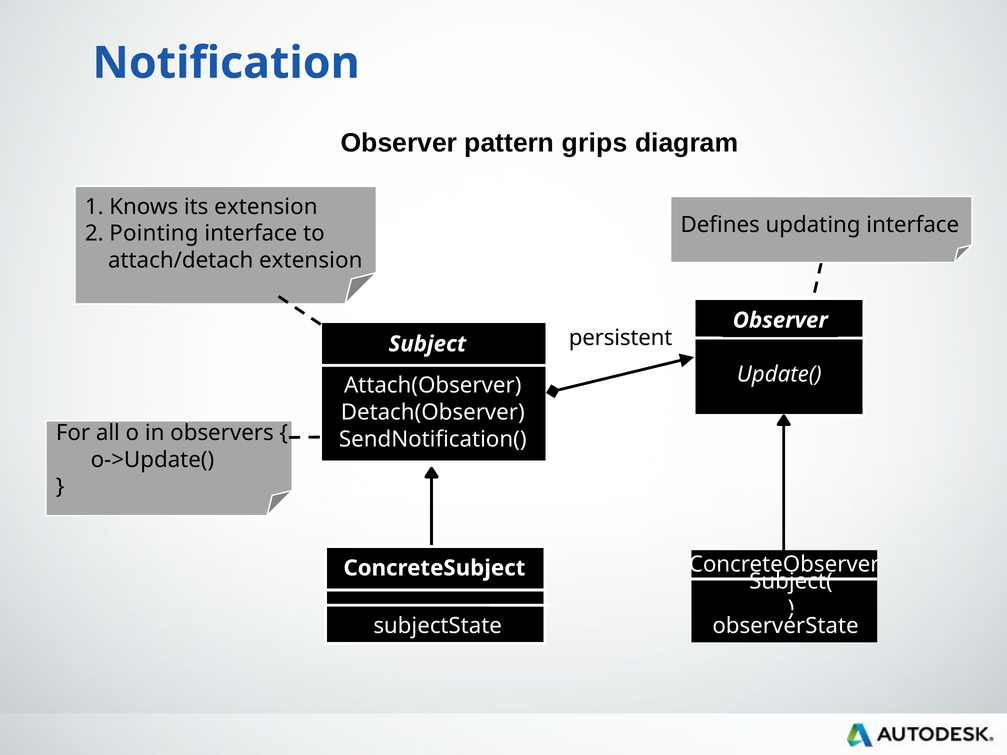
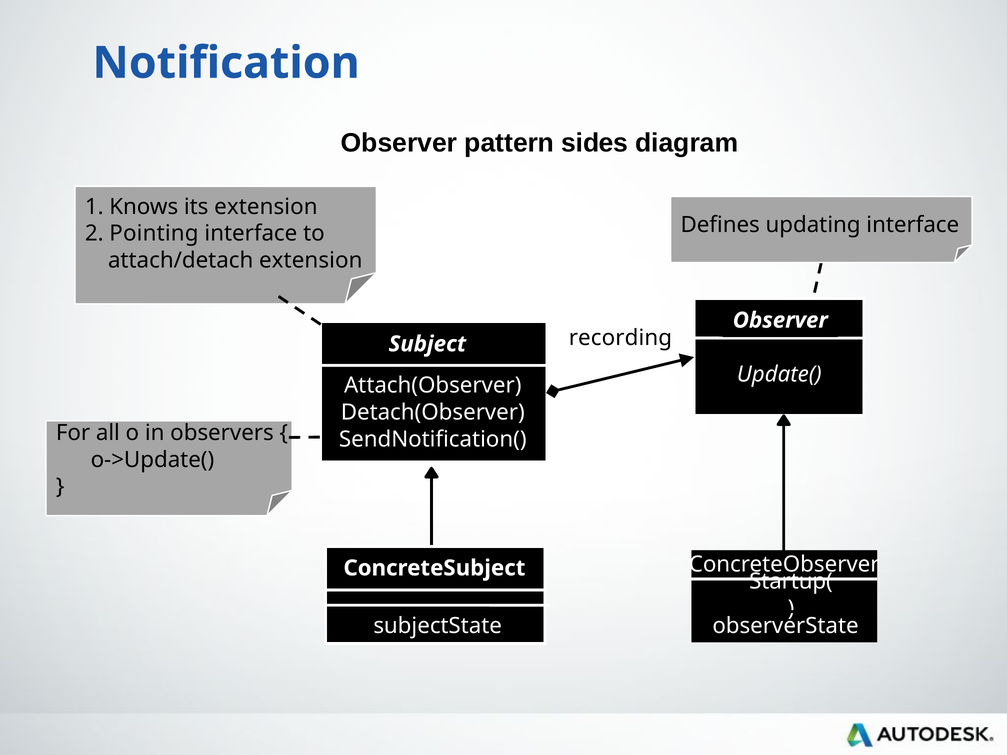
grips: grips -> sides
persistent: persistent -> recording
Subject(: Subject( -> Startup(
